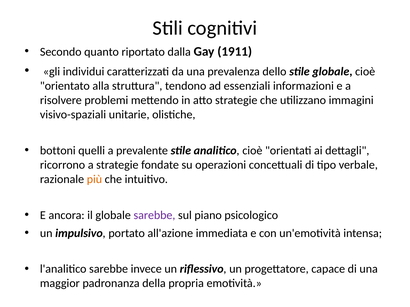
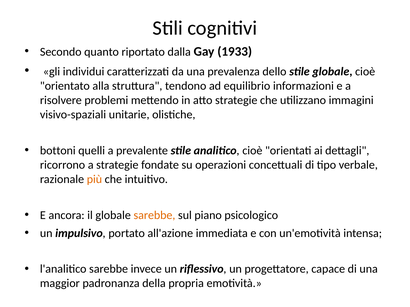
1911: 1911 -> 1933
essenziali: essenziali -> equilibrio
sarebbe at (154, 215) colour: purple -> orange
